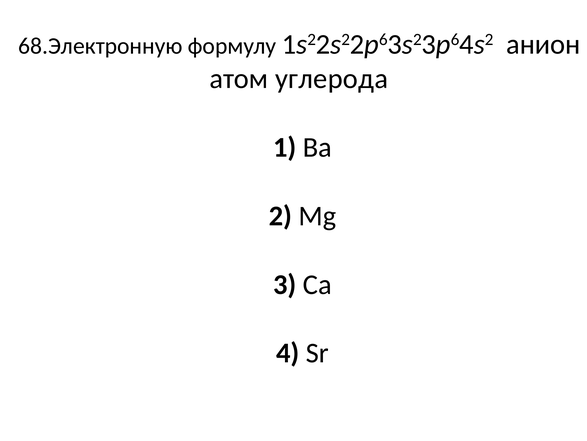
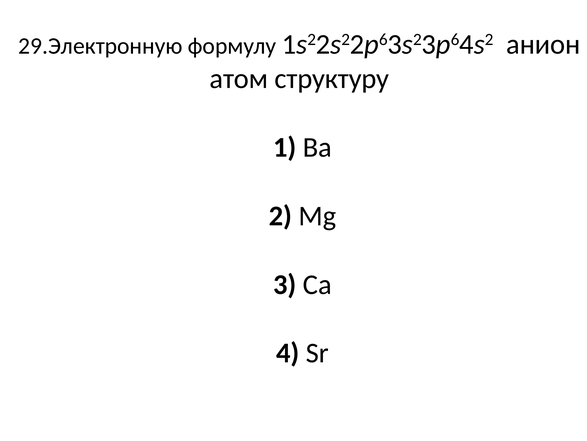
68.Электронную: 68.Электронную -> 29.Электронную
углерода: углерода -> структуру
